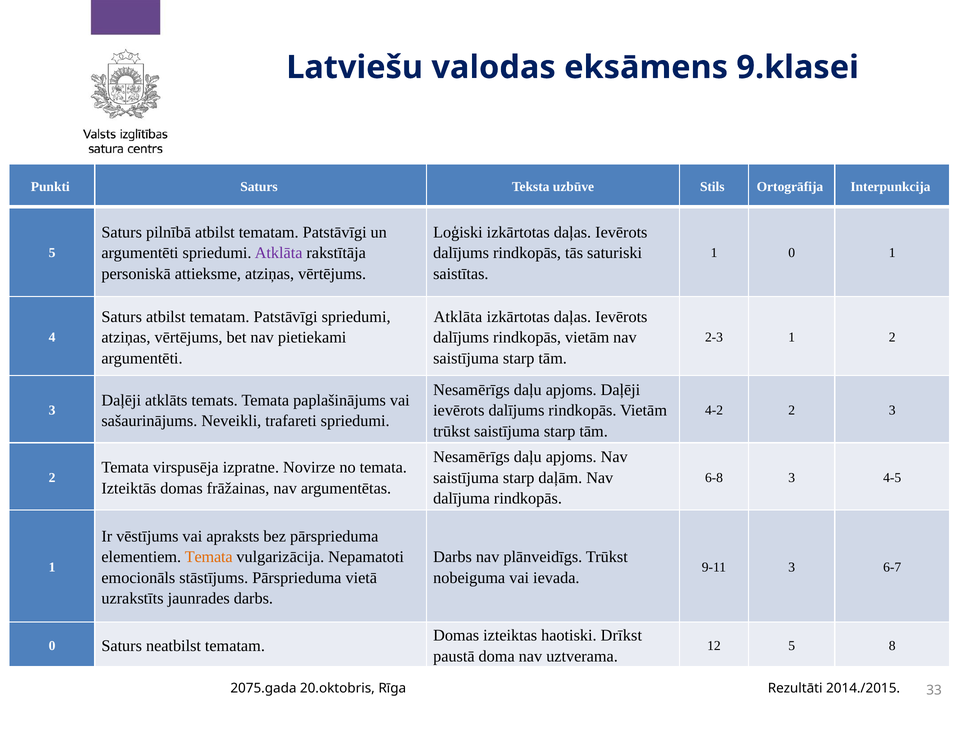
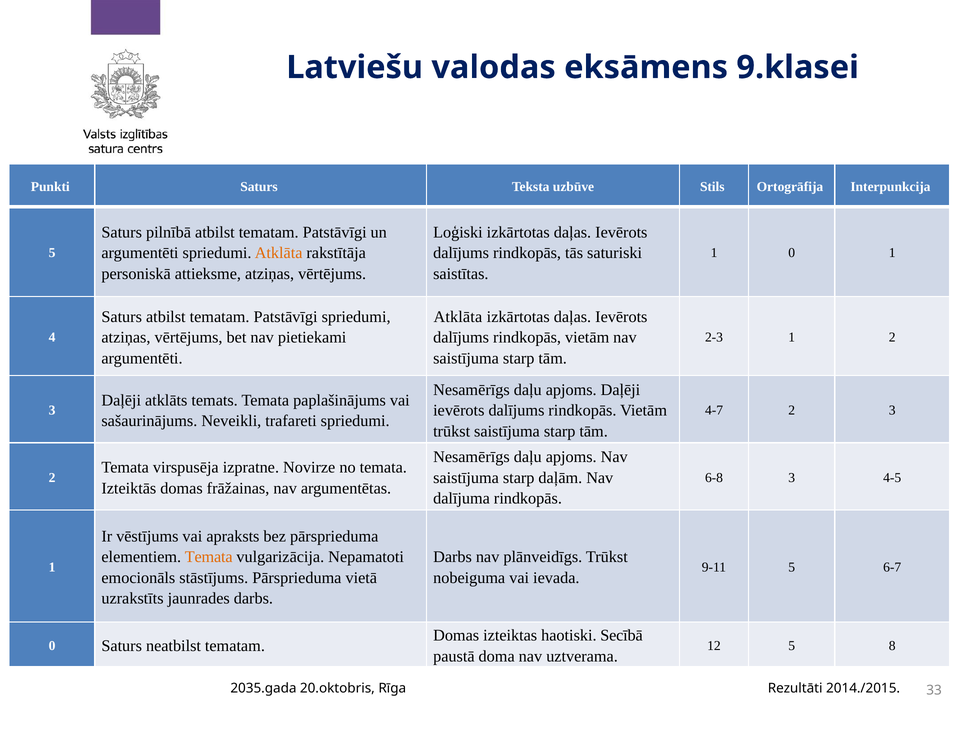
Atklāta at (279, 253) colour: purple -> orange
4-2: 4-2 -> 4-7
9-11 3: 3 -> 5
Drīkst: Drīkst -> Secībā
2075.gada: 2075.gada -> 2035.gada
